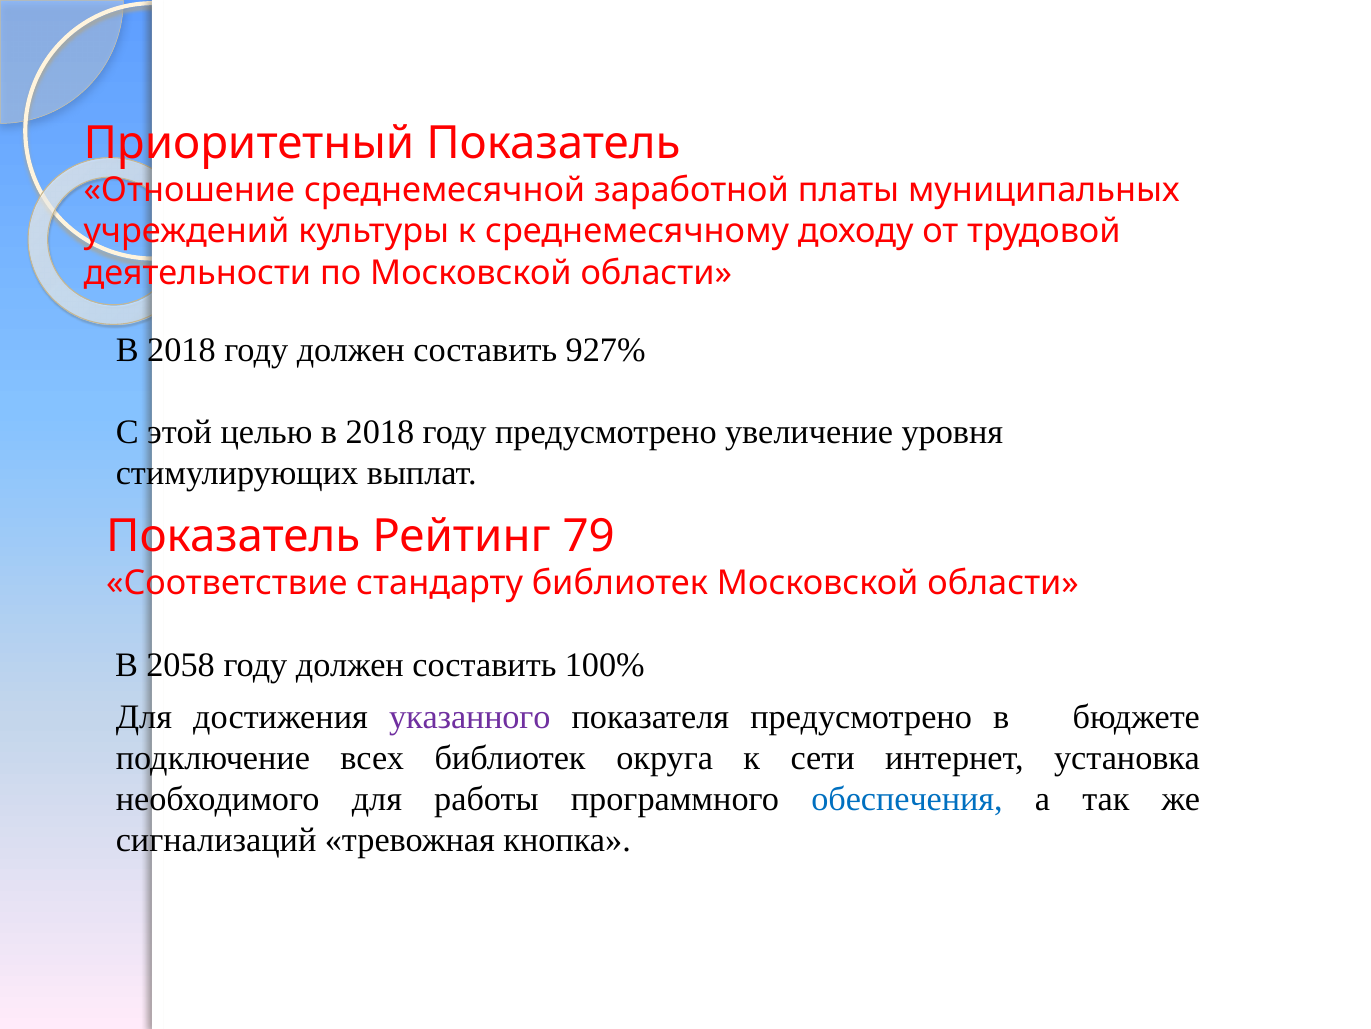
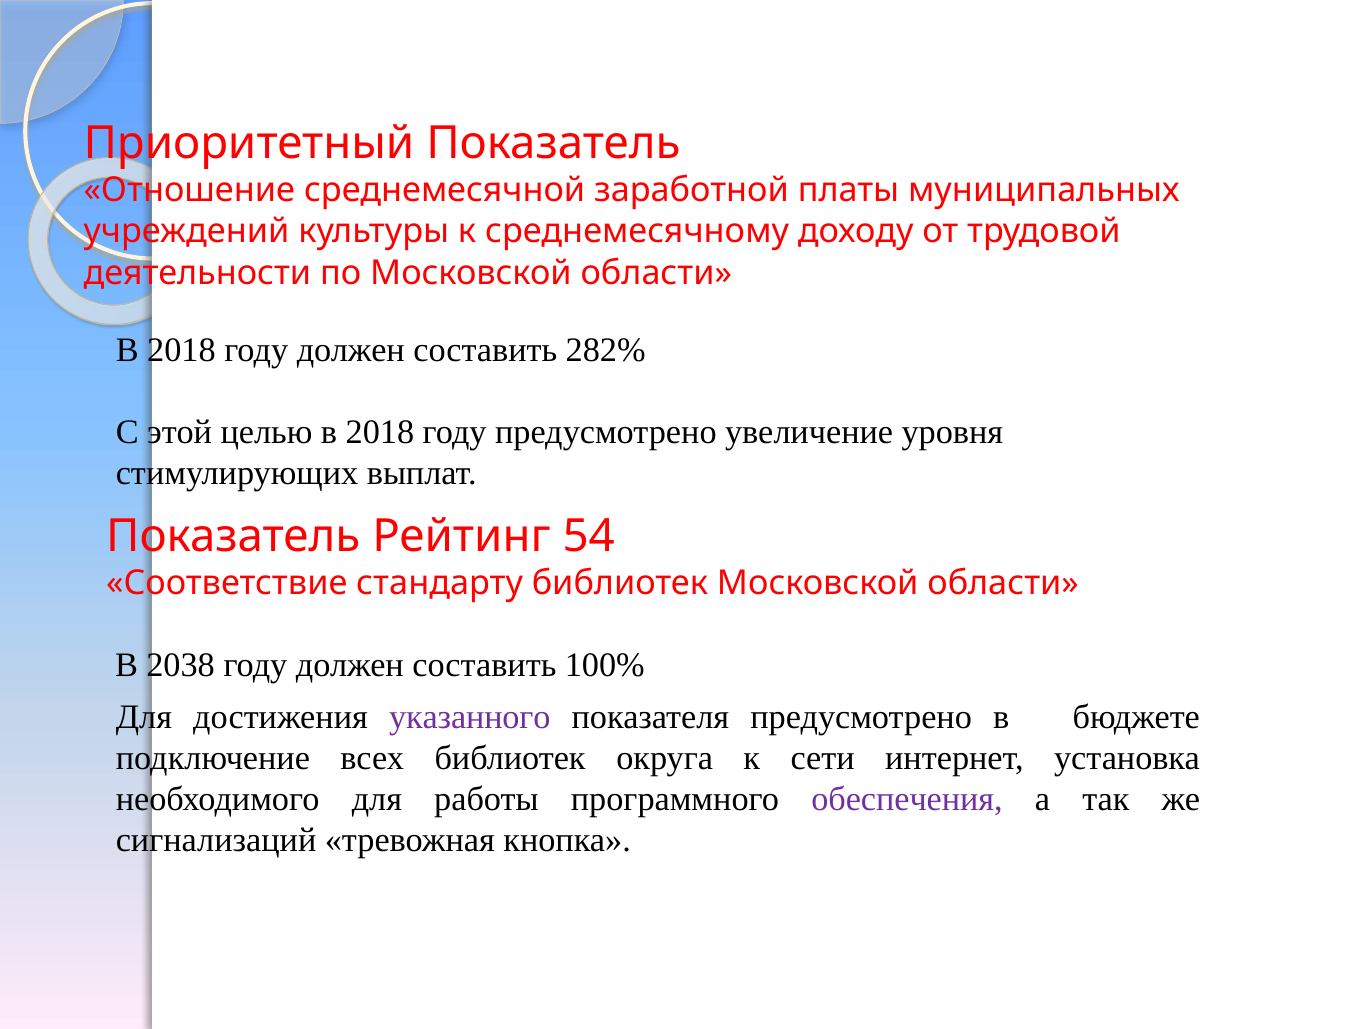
927%: 927% -> 282%
79: 79 -> 54
2058: 2058 -> 2038
обеспечения colour: blue -> purple
